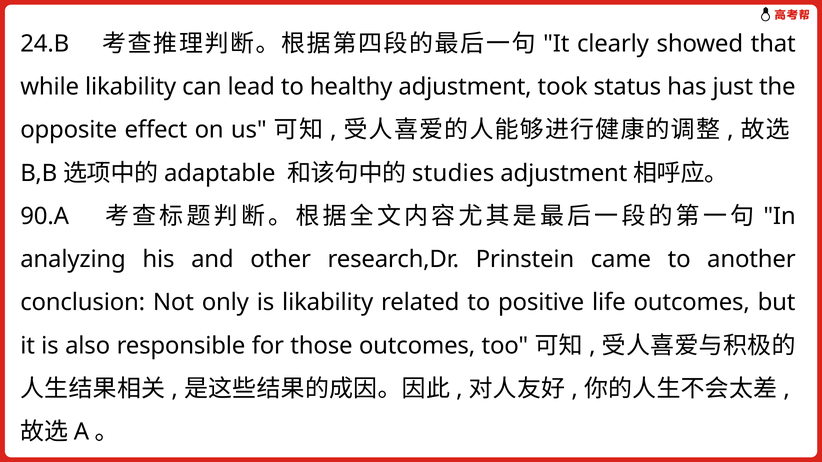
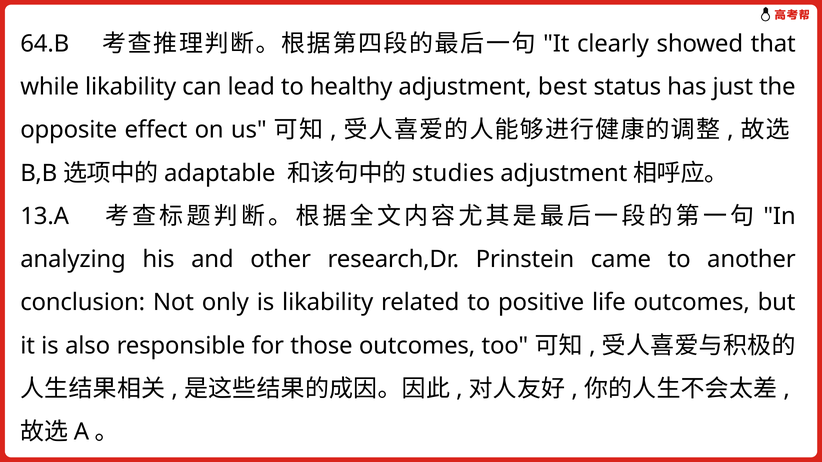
24.B: 24.B -> 64.B
took: took -> best
90.A: 90.A -> 13.A
